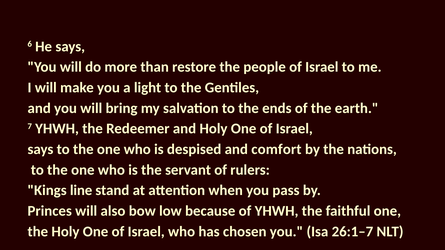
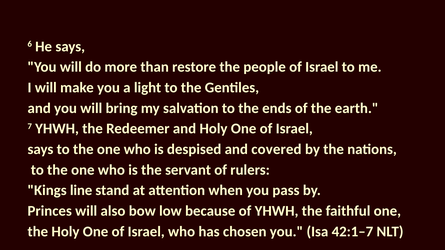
comfort: comfort -> covered
26:1–7: 26:1–7 -> 42:1–7
